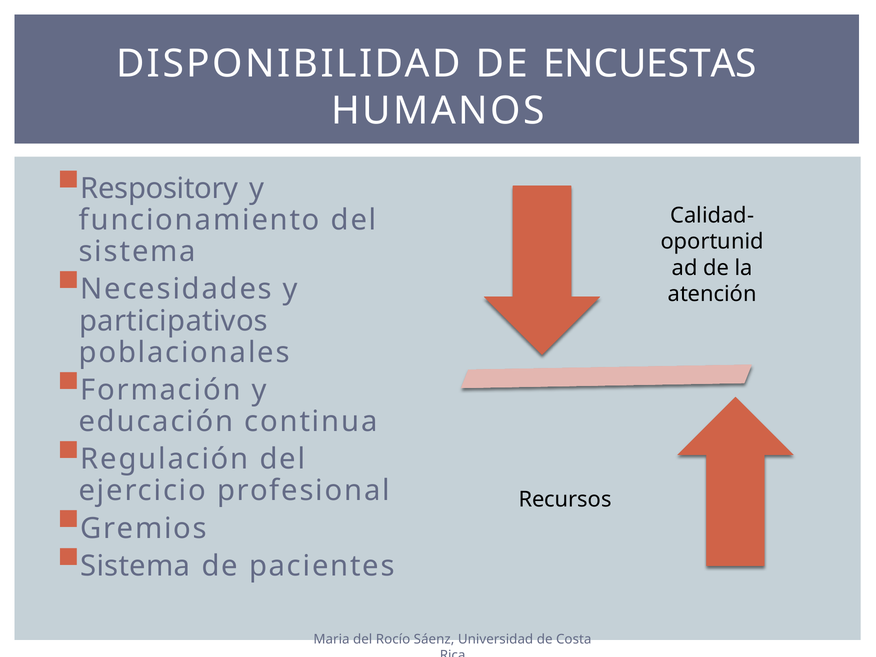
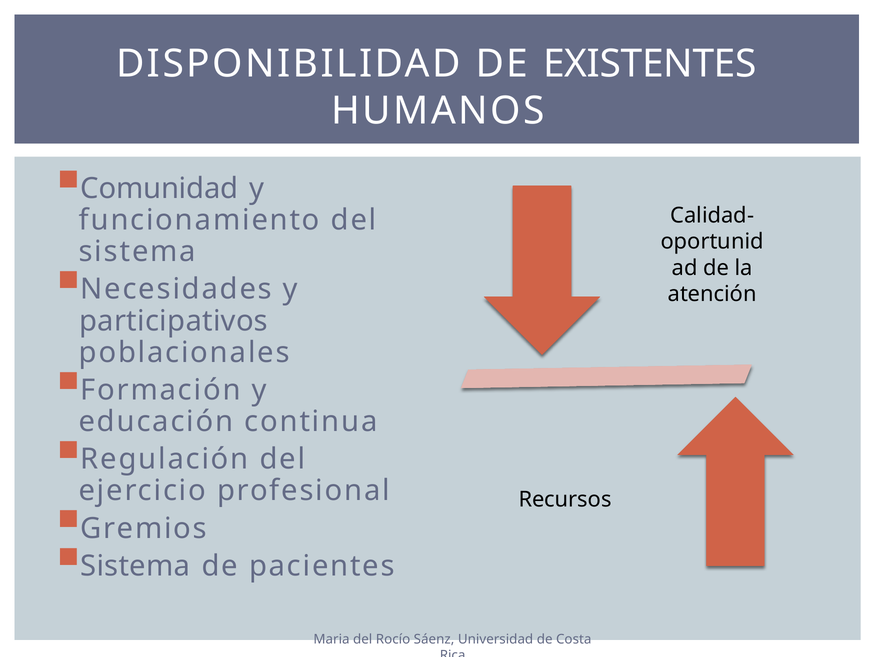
ENCUESTAS: ENCUESTAS -> EXISTENTES
Respository: Respository -> Comunidad
